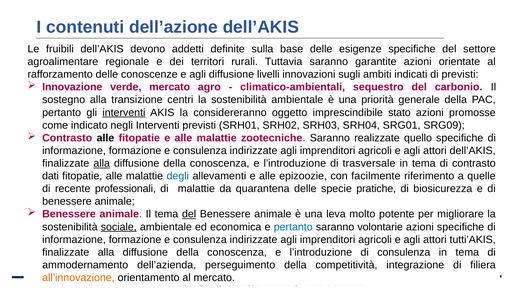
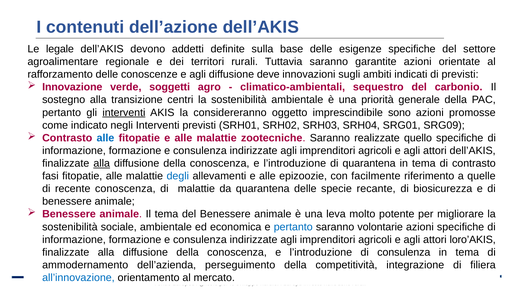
fruibili: fruibili -> legale
livelli: livelli -> deve
verde mercato: mercato -> soggetti
stato: stato -> sono
alle at (105, 138) colour: black -> blue
di trasversale: trasversale -> quarantena
dati: dati -> fasi
recente professionali: professionali -> conoscenza
pratiche: pratiche -> recante
del at (189, 214) underline: present -> none
sociale underline: present -> none
tutti’AKIS: tutti’AKIS -> loro’AKIS
all’innovazione colour: orange -> blue
